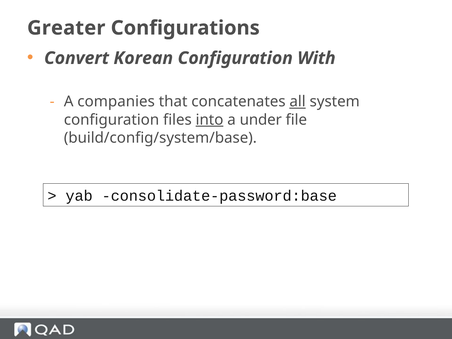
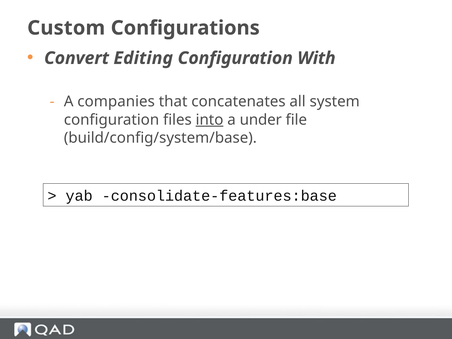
Greater: Greater -> Custom
Korean: Korean -> Editing
all underline: present -> none
consolidate-password:base: consolidate-password:base -> consolidate-features:base
